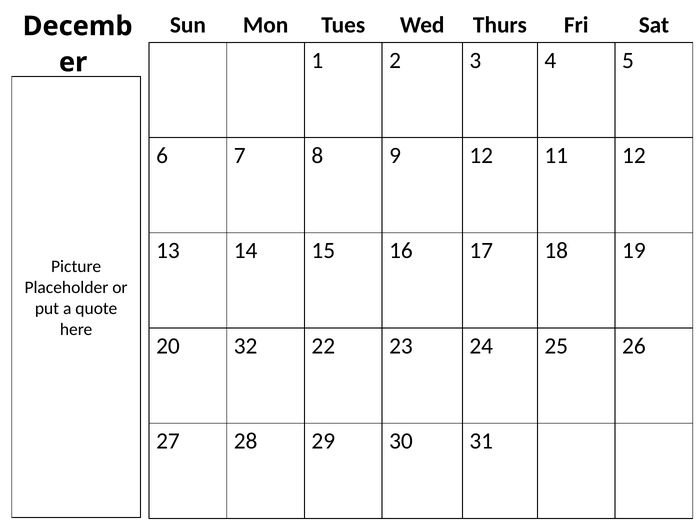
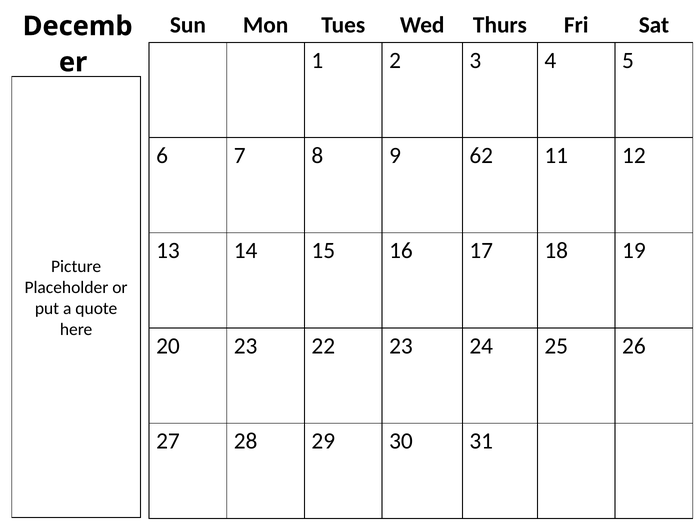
9 12: 12 -> 62
20 32: 32 -> 23
